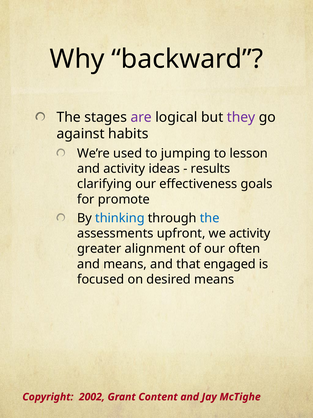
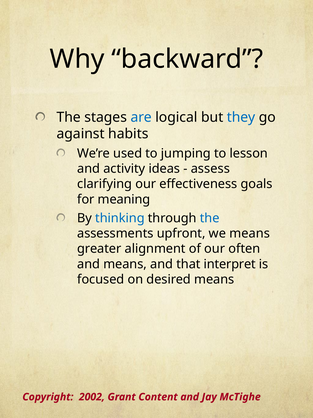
are colour: purple -> blue
they colour: purple -> blue
results: results -> assess
promote: promote -> meaning
we activity: activity -> means
engaged: engaged -> interpret
